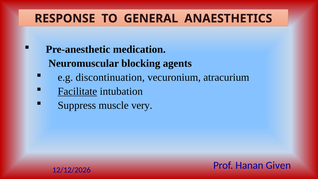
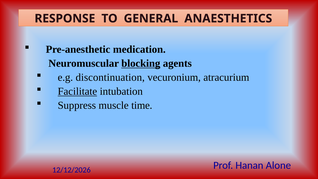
blocking underline: none -> present
very: very -> time
Given: Given -> Alone
